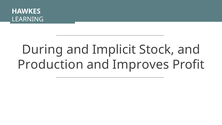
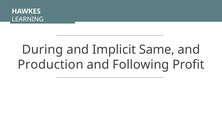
Stock: Stock -> Same
Improves: Improves -> Following
